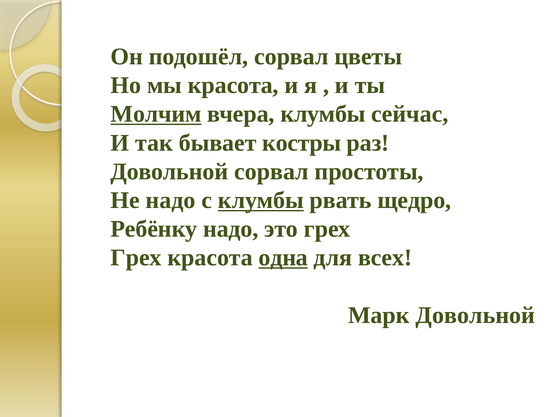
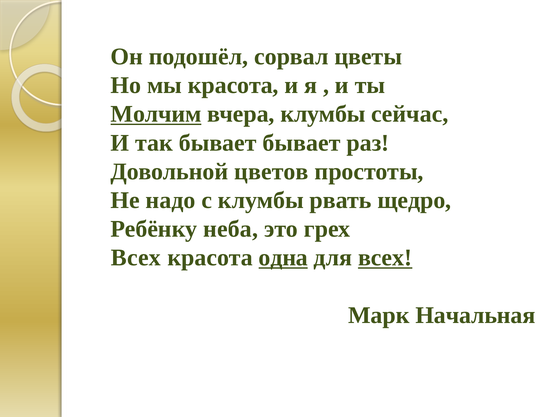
бывает костры: костры -> бывает
Довольной сорвал: сорвал -> цветов
клумбы at (261, 200) underline: present -> none
Ребёнку надо: надо -> неба
Грех at (136, 258): Грех -> Всех
всех at (385, 258) underline: none -> present
Марк Довольной: Довольной -> Начальная
